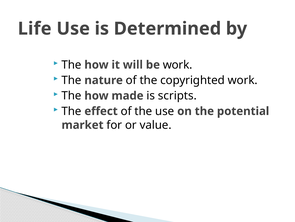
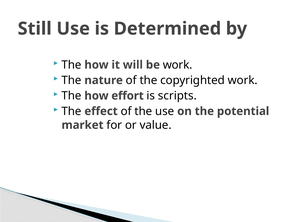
Life: Life -> Still
made: made -> effort
